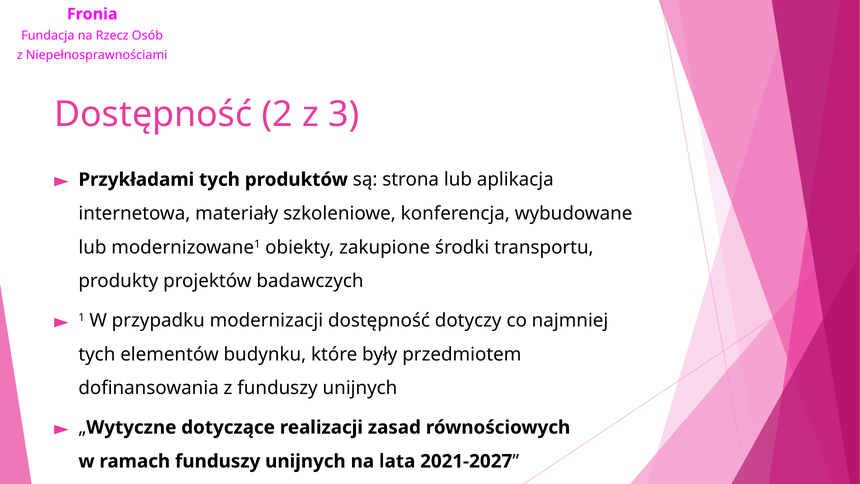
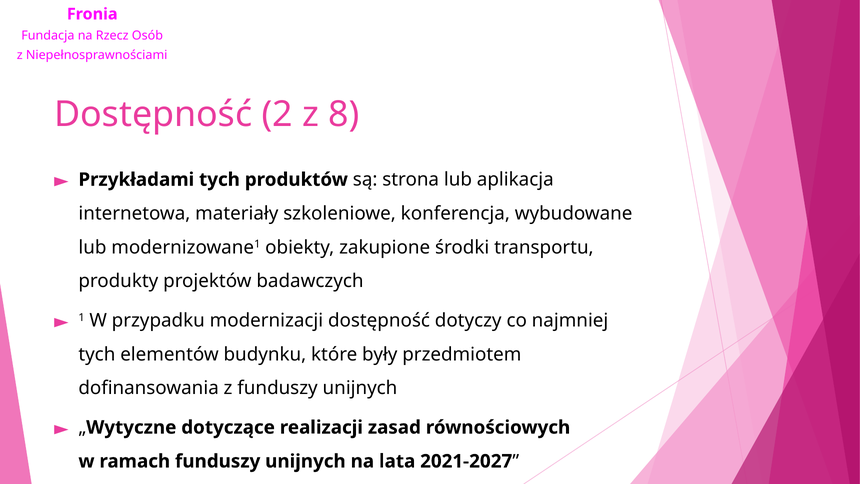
3: 3 -> 8
